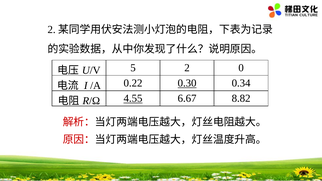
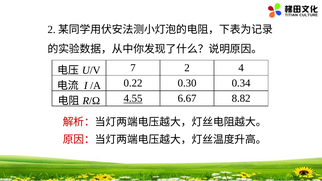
5: 5 -> 7
0: 0 -> 4
0.30 underline: present -> none
